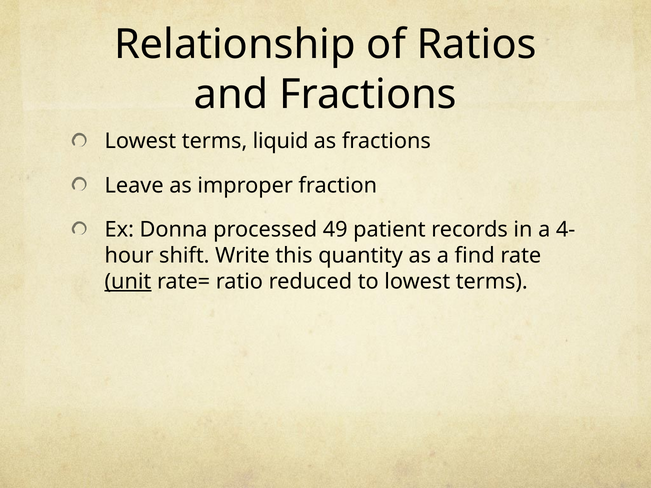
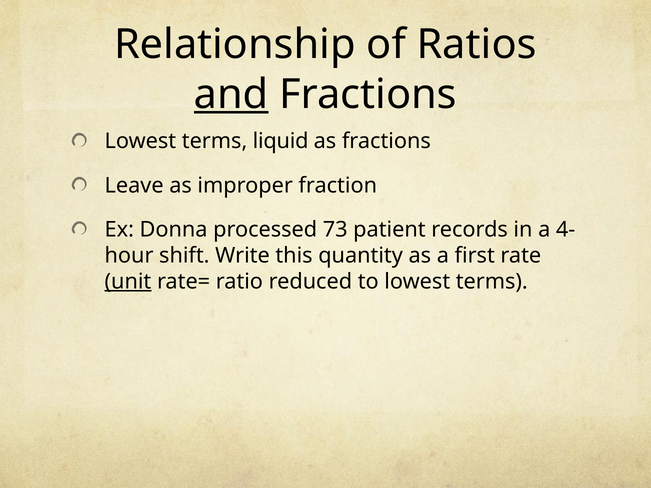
and underline: none -> present
49: 49 -> 73
find: find -> first
